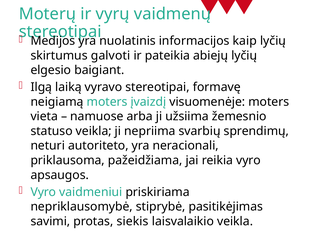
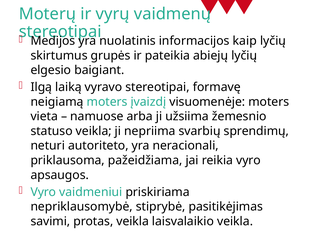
galvoti: galvoti -> grupės
protas siekis: siekis -> veikla
